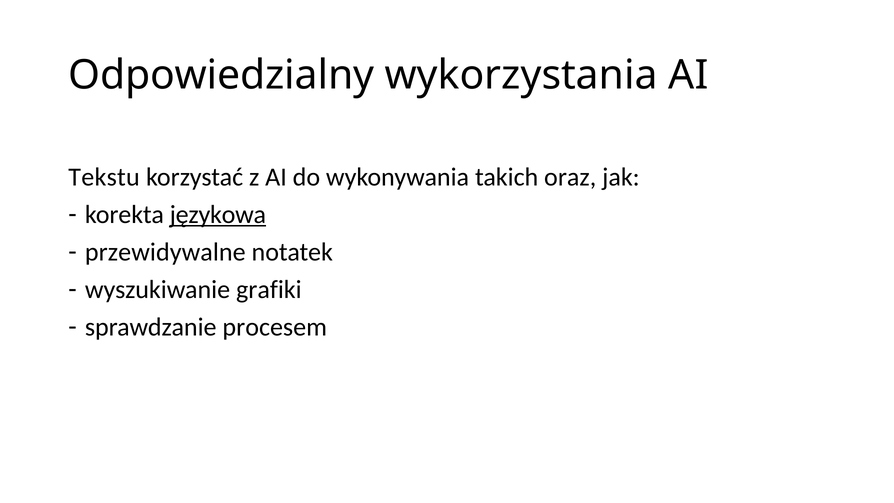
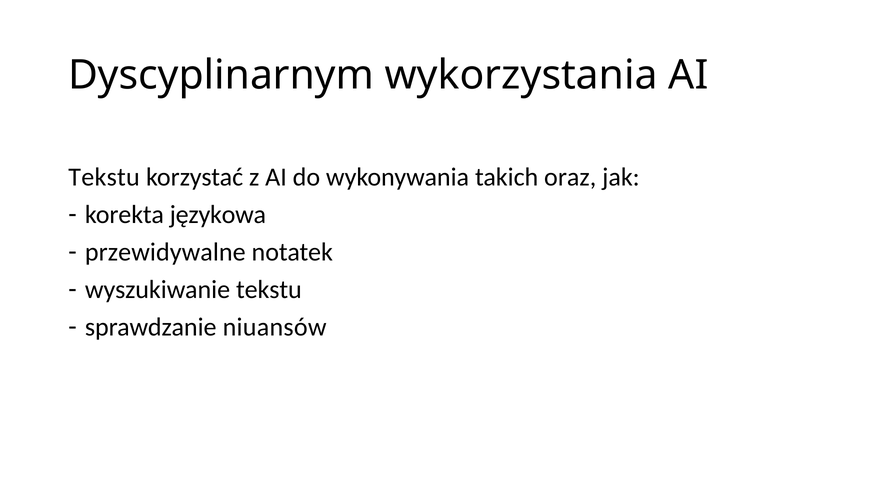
Odpowiedzialny: Odpowiedzialny -> Dyscyplinarnym
językowa underline: present -> none
wyszukiwanie grafiki: grafiki -> tekstu
procesem: procesem -> niuansów
